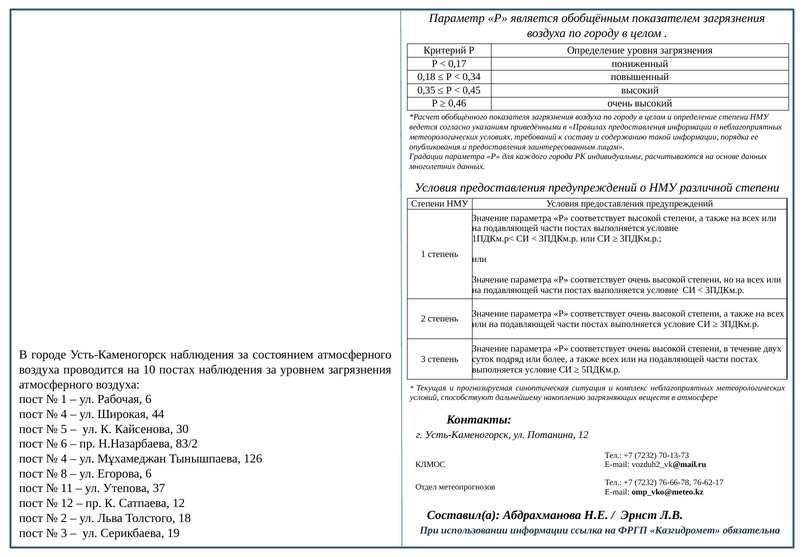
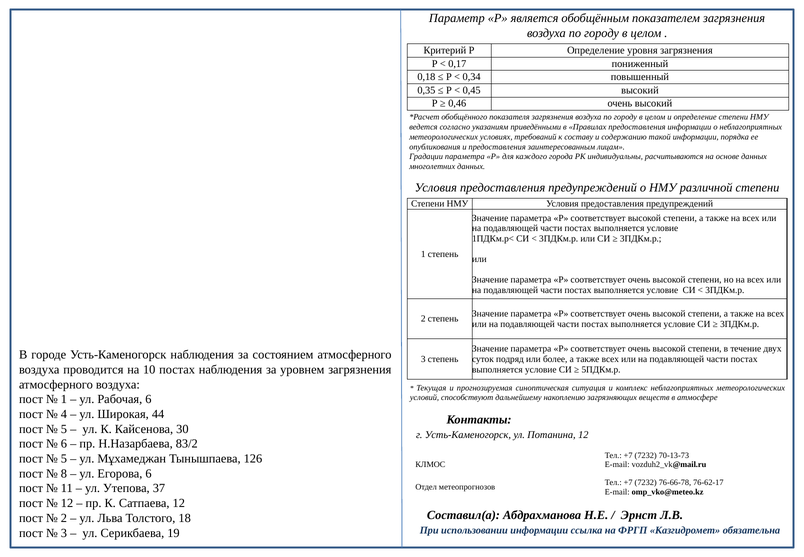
4 at (64, 458): 4 -> 5
